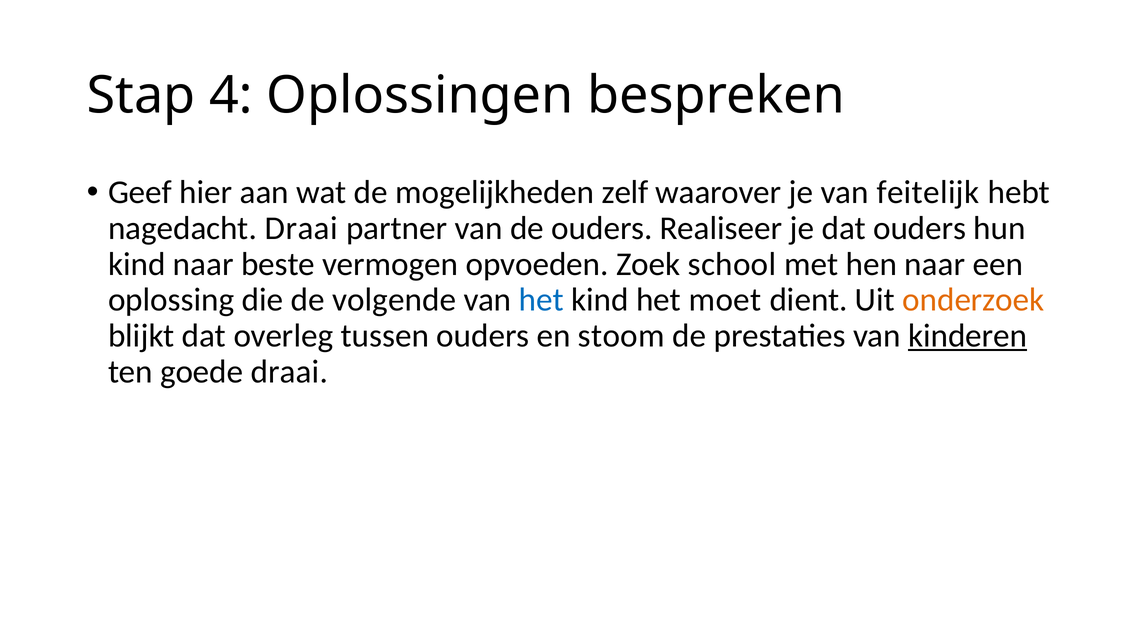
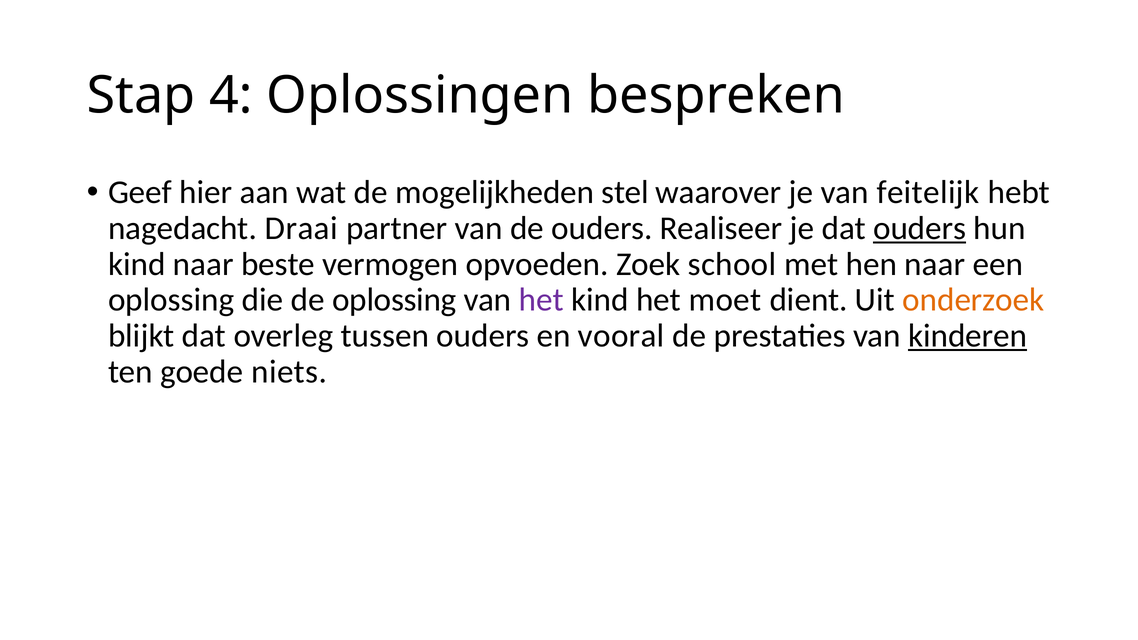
zelf: zelf -> stel
ouders at (920, 228) underline: none -> present
de volgende: volgende -> oplossing
het at (541, 300) colour: blue -> purple
stoom: stoom -> vooral
goede draai: draai -> niets
